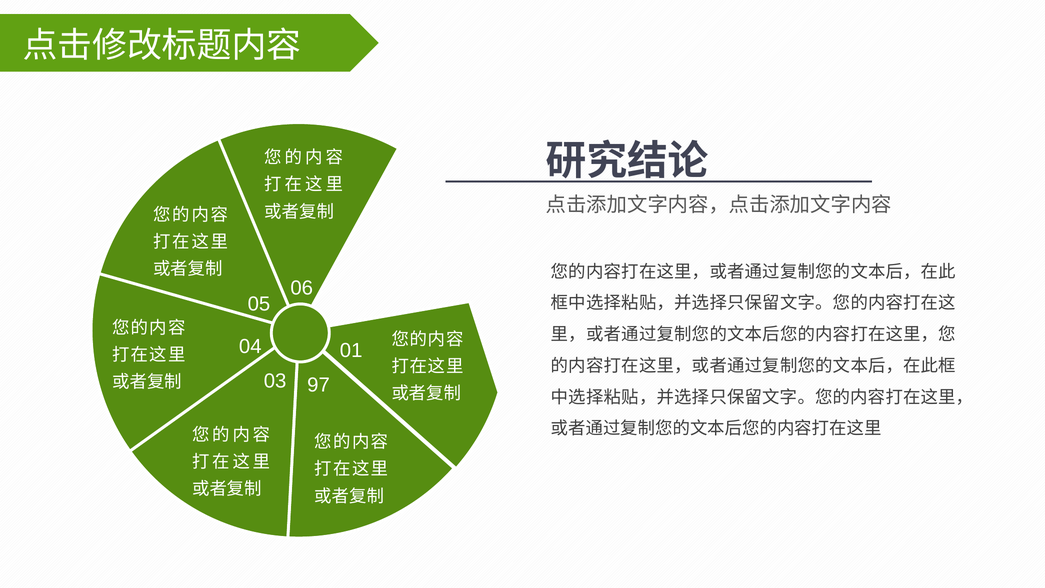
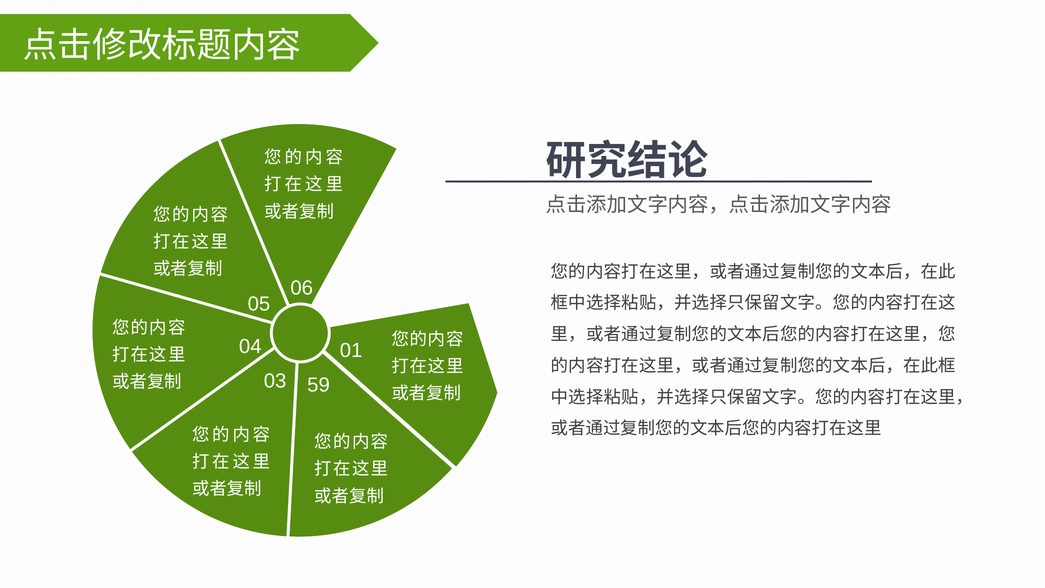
97: 97 -> 59
